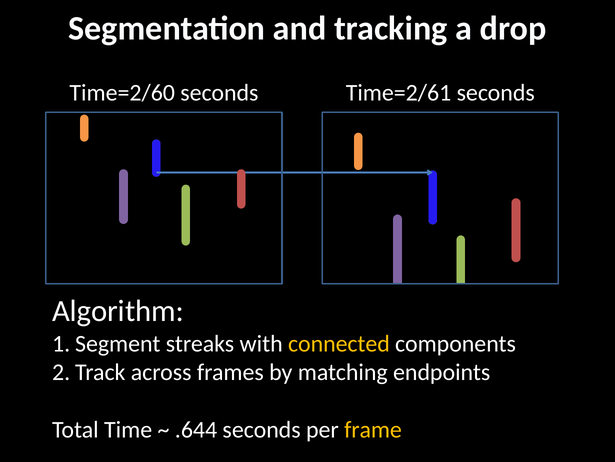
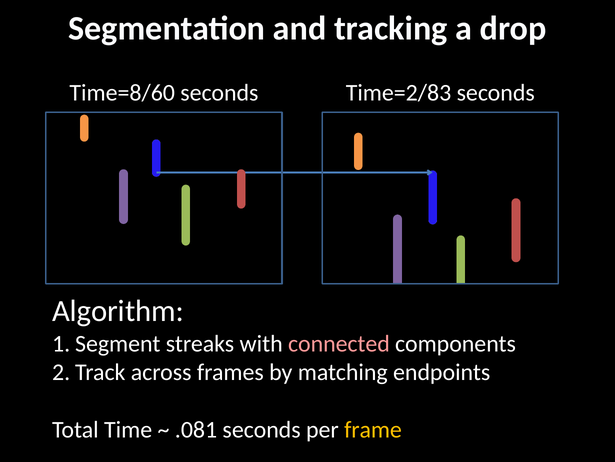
Time=2/60: Time=2/60 -> Time=8/60
Time=2/61: Time=2/61 -> Time=2/83
connected colour: yellow -> pink
.644: .644 -> .081
